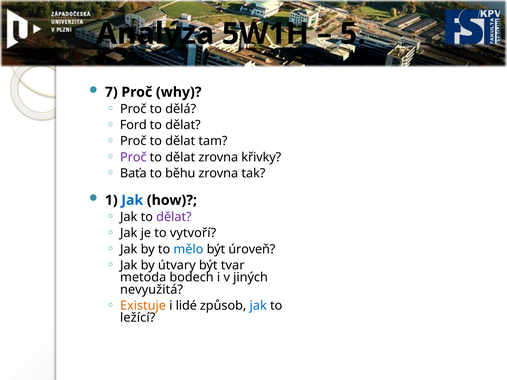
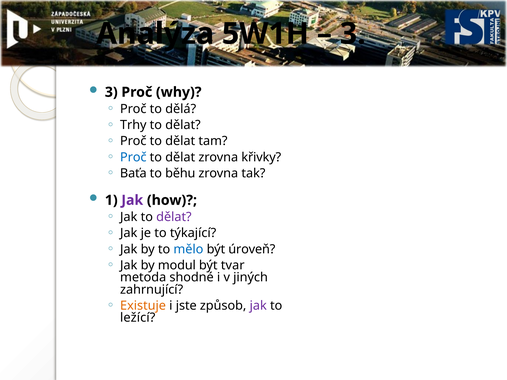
5 at (353, 34): 5 -> 3
7 at (111, 92): 7 -> 3
Ford: Ford -> Trhy
Proč at (133, 157) colour: purple -> blue
Jak at (132, 200) colour: blue -> purple
vytvoří: vytvoří -> týkající
útvary: útvary -> modul
bodech: bodech -> shodné
nevyužitá: nevyužitá -> zahrnující
lidé: lidé -> jste
jak at (258, 306) colour: blue -> purple
